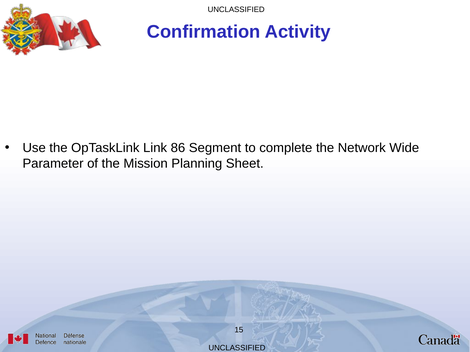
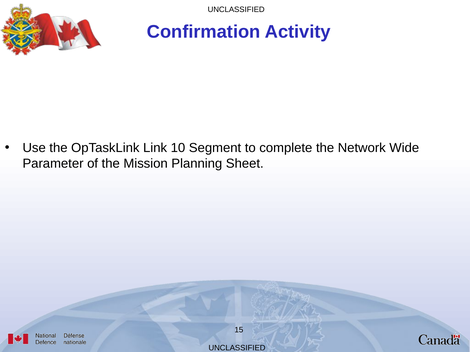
86: 86 -> 10
